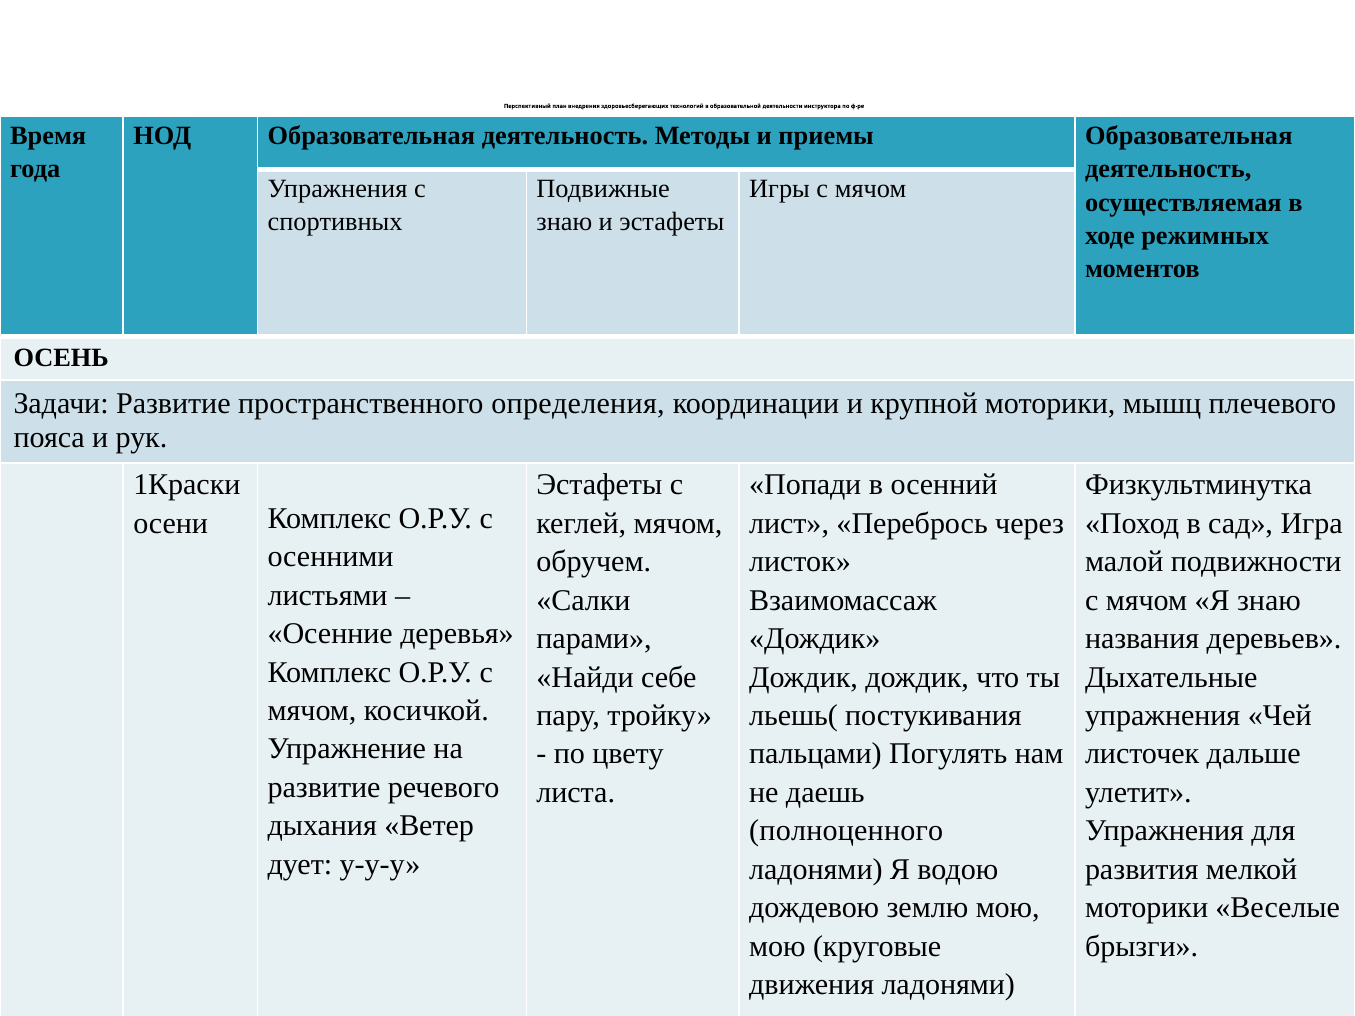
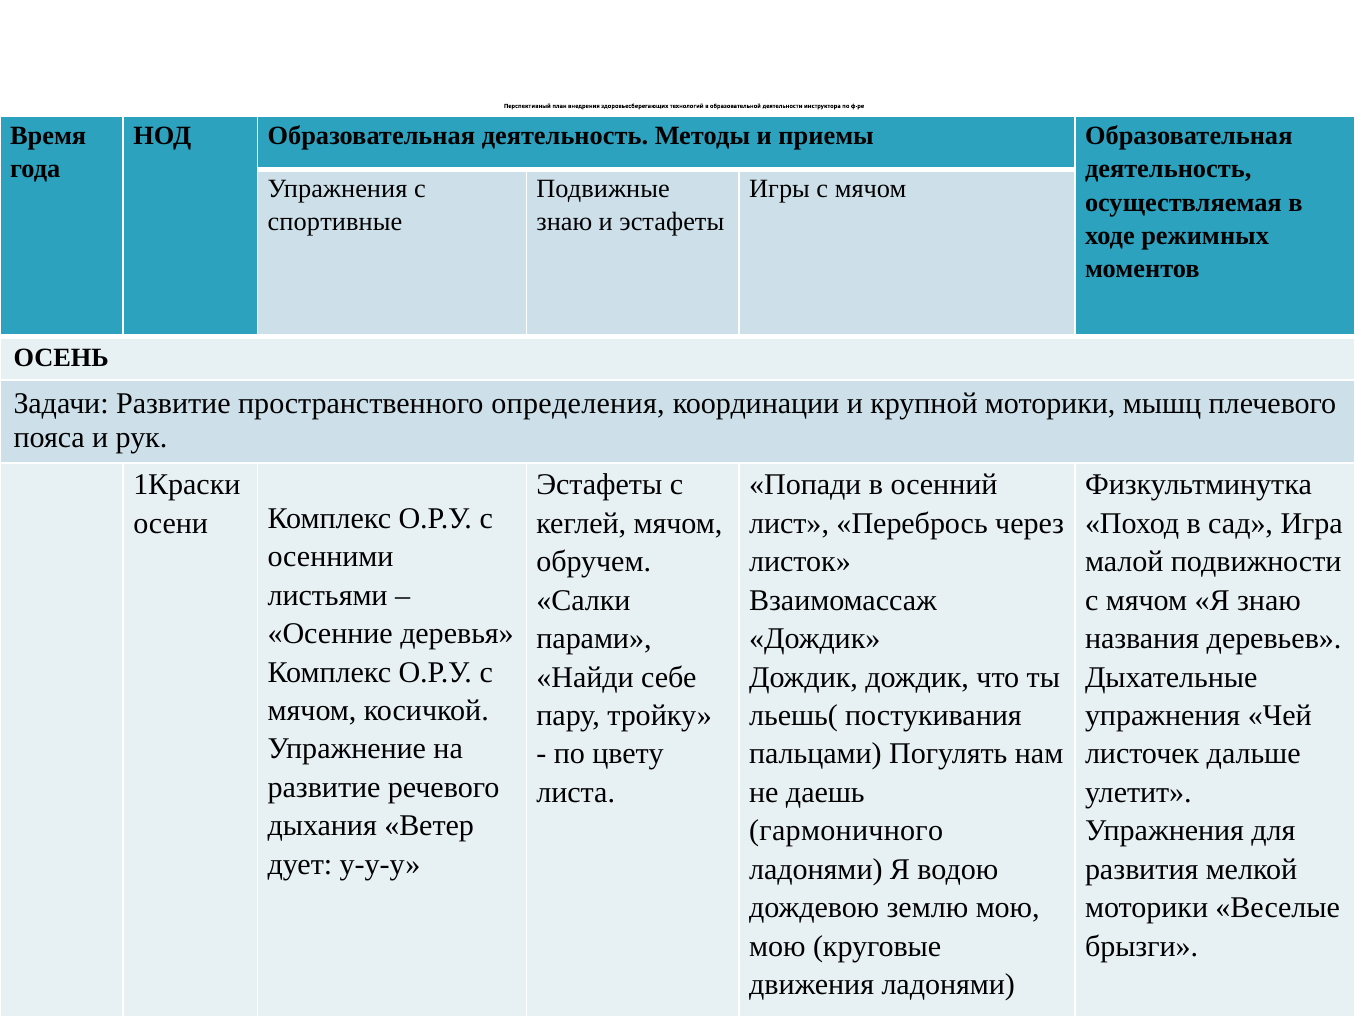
спортивных: спортивных -> спортивные
полноценного: полноценного -> гармоничного
